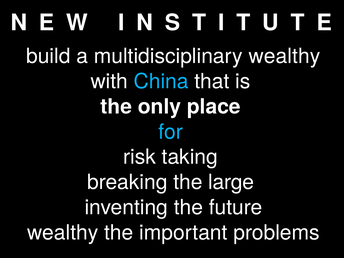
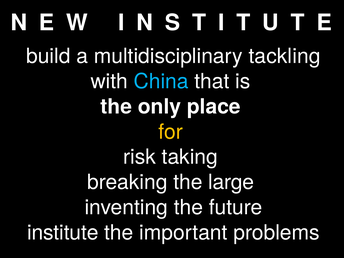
multidisciplinary wealthy: wealthy -> tackling
for colour: light blue -> yellow
wealthy at (63, 233): wealthy -> institute
